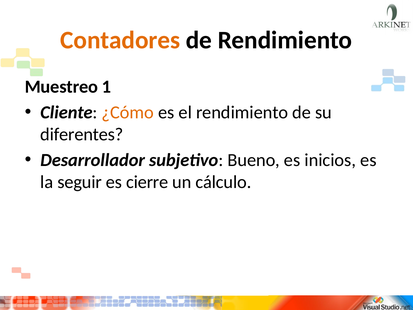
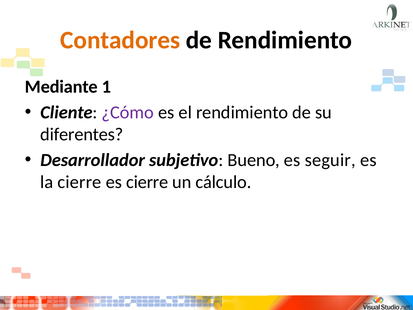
Muestreo: Muestreo -> Mediante
¿Cómo colour: orange -> purple
inicios: inicios -> seguir
la seguir: seguir -> cierre
